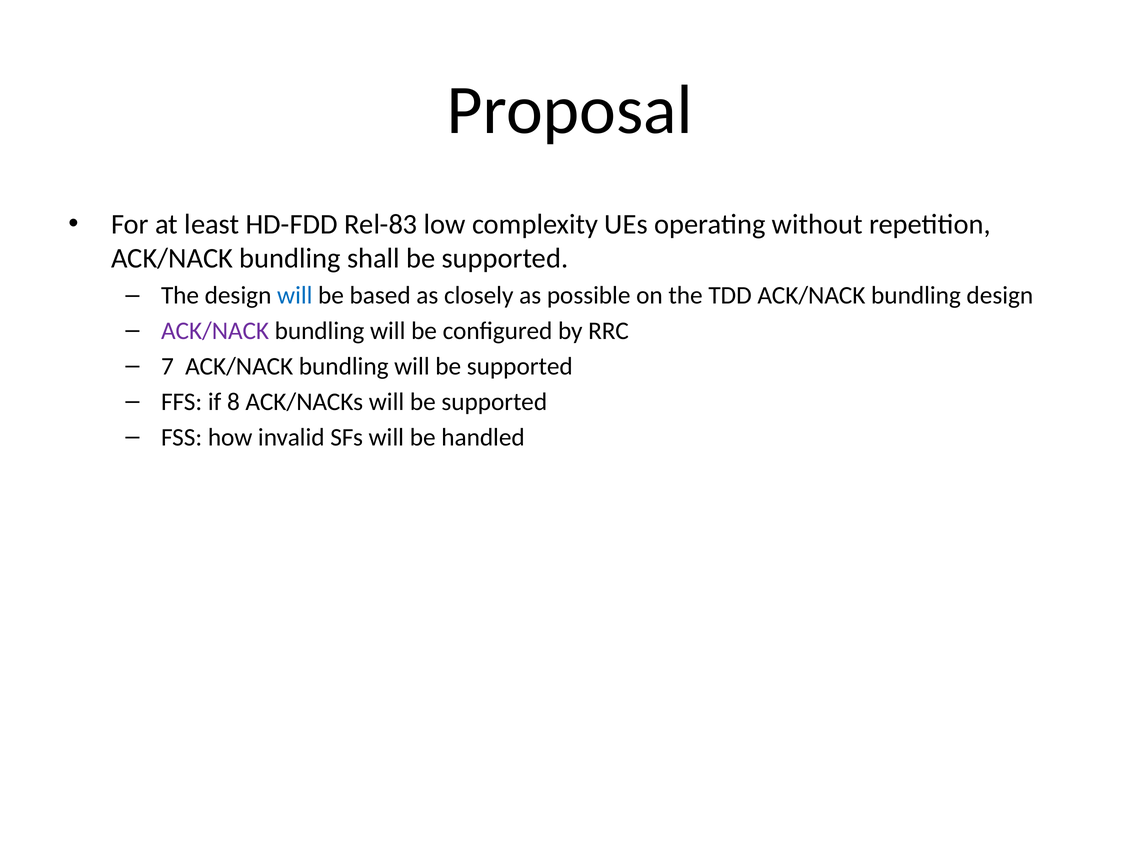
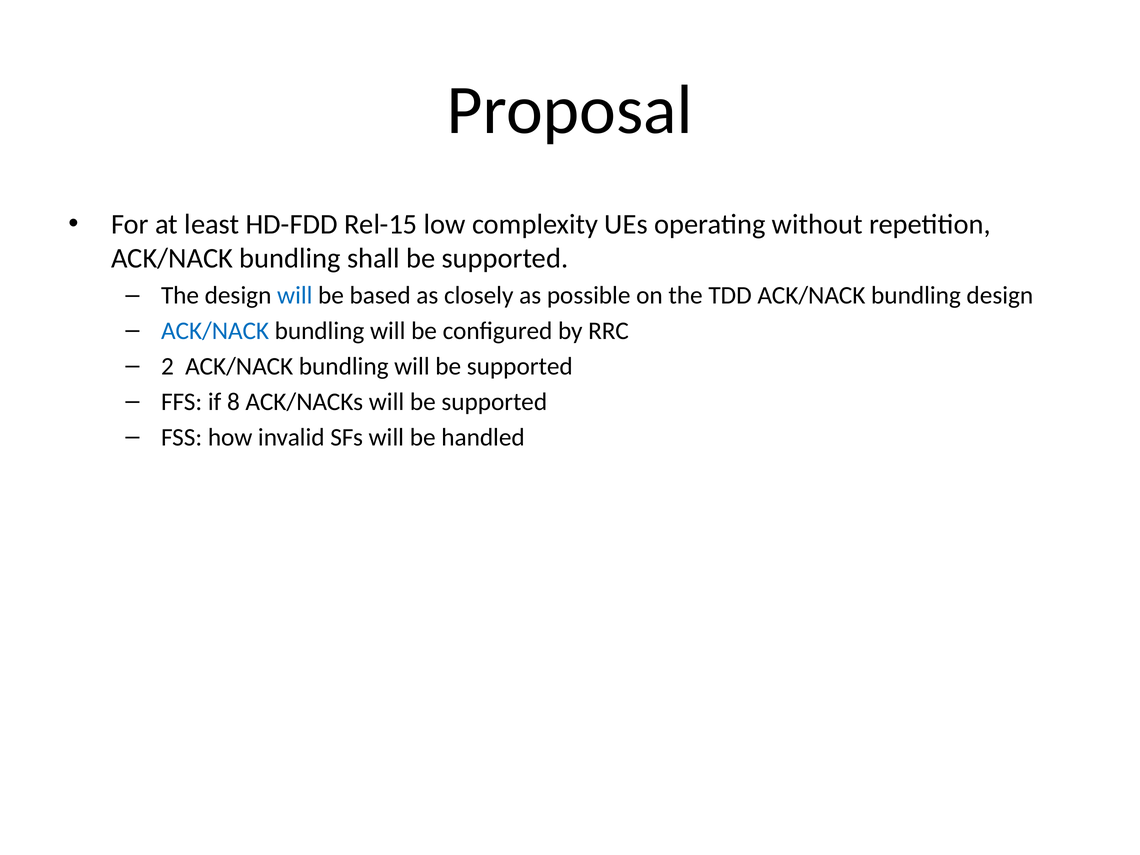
Rel-83: Rel-83 -> Rel-15
ACK/NACK at (215, 331) colour: purple -> blue
7: 7 -> 2
